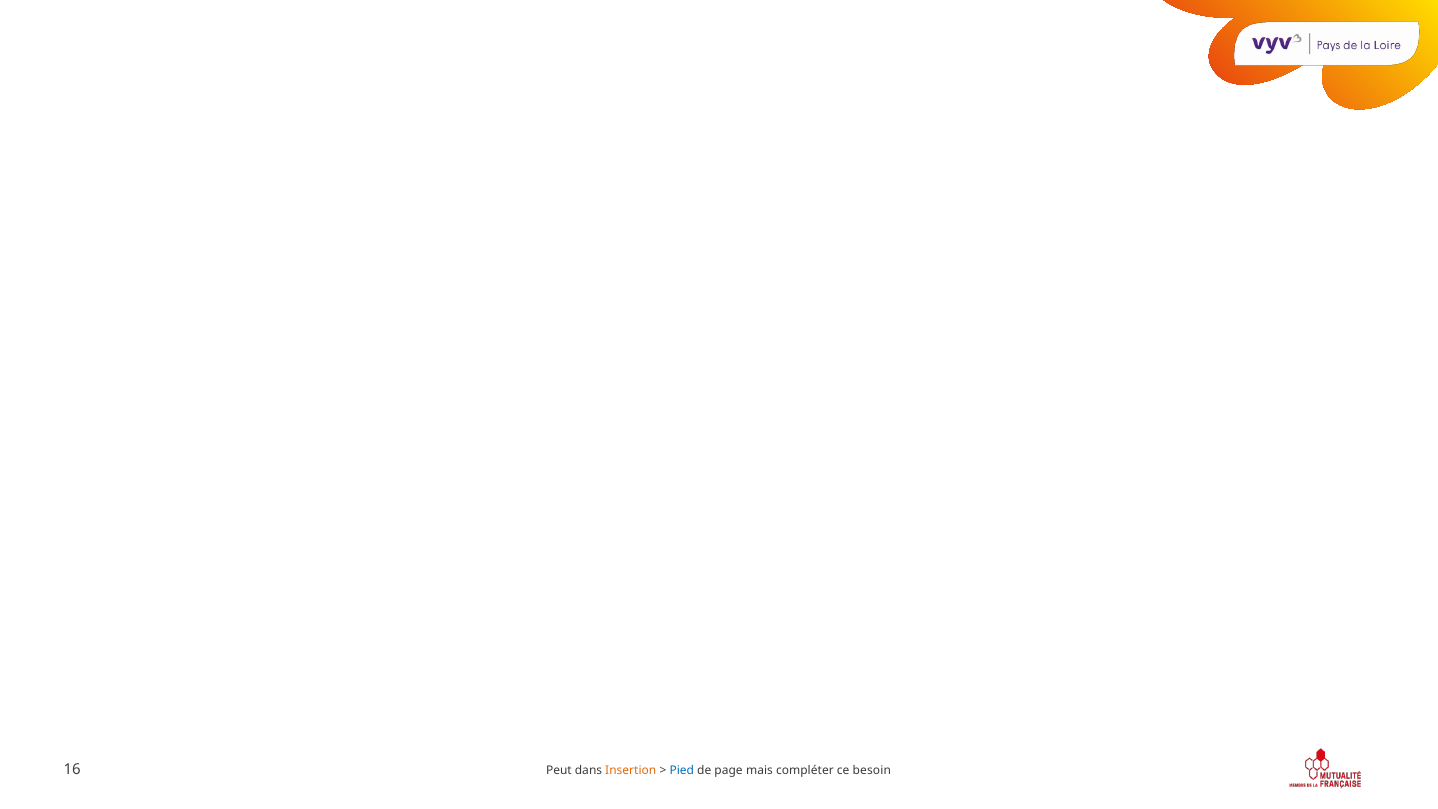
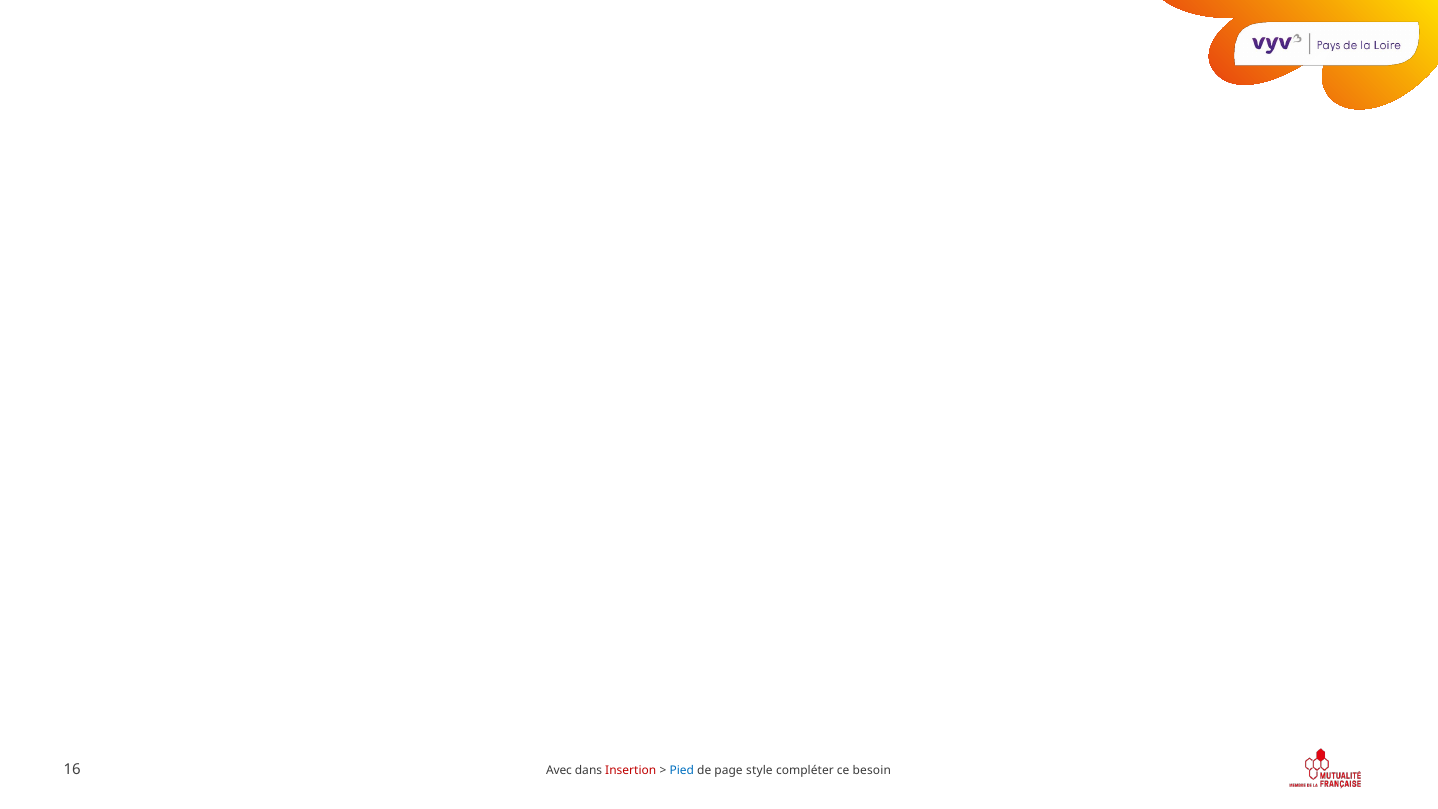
Peut: Peut -> Avec
Insertion colour: orange -> red
mais: mais -> style
